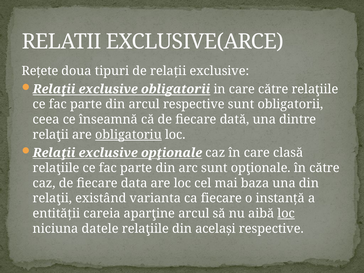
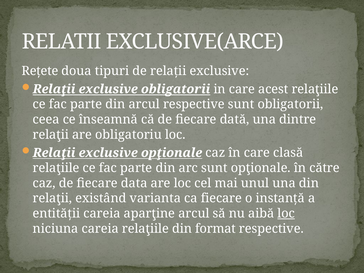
care către: către -> acest
obligatoriu underline: present -> none
baza: baza -> unul
niciuna datele: datele -> careia
acelaşi: acelaşi -> format
